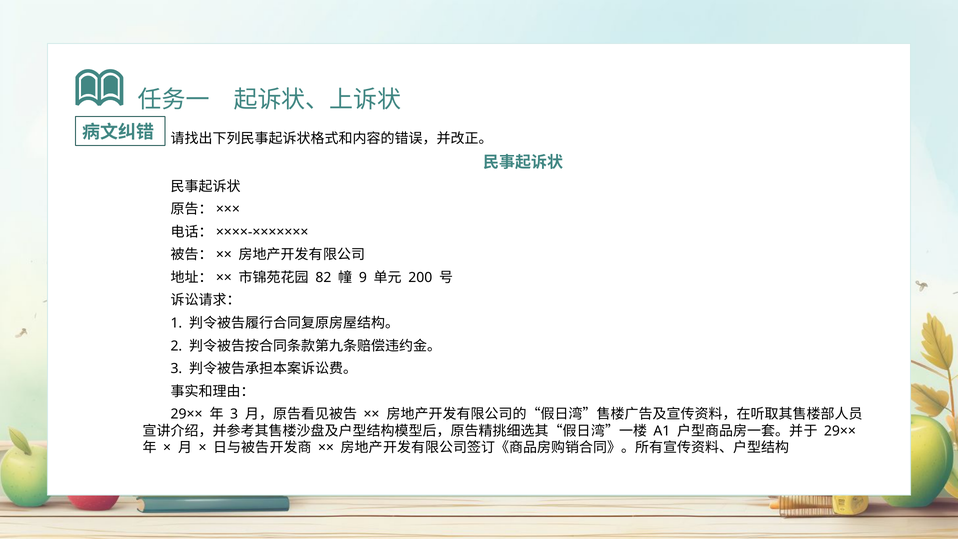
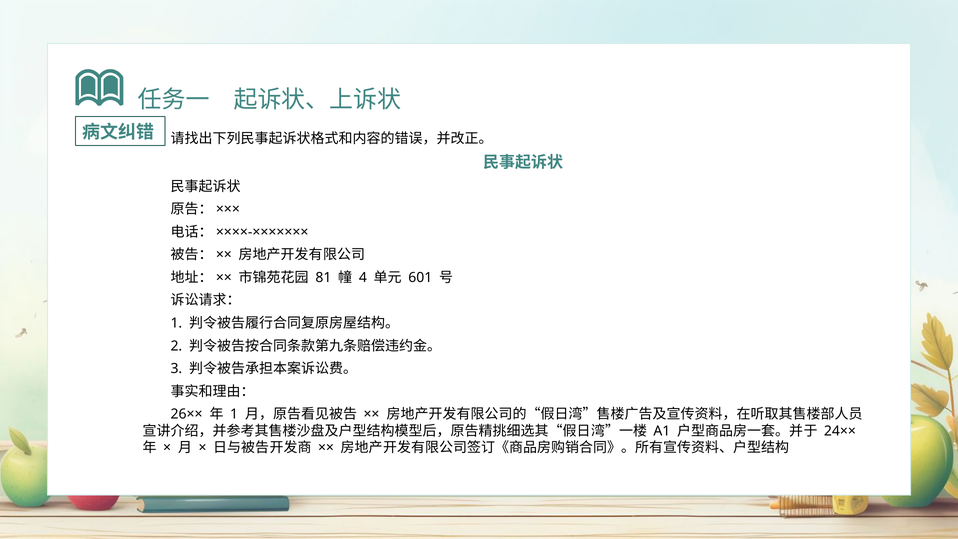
82: 82 -> 81
9: 9 -> 4
200: 200 -> 601
29×× at (187, 414): 29×× -> 26××
3 at (234, 414): 3 -> 1
29×× at (840, 431): 29×× -> 24××
